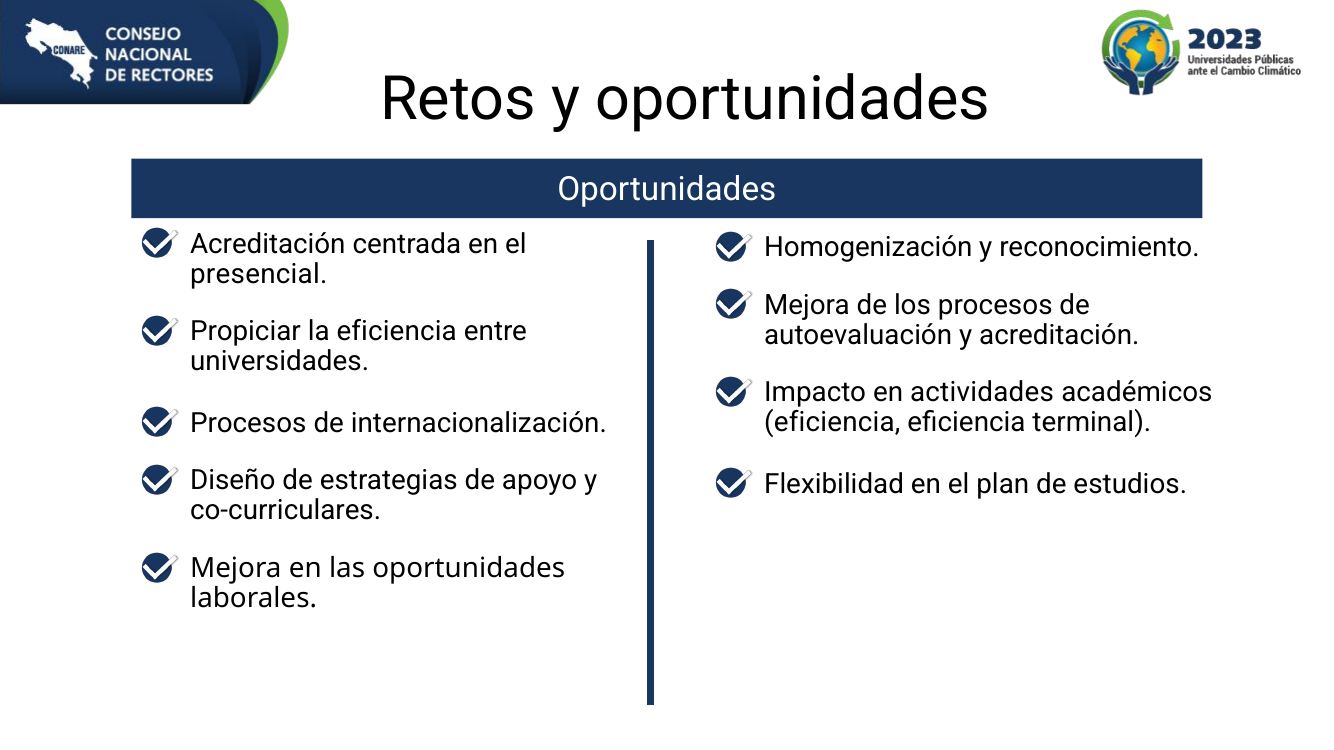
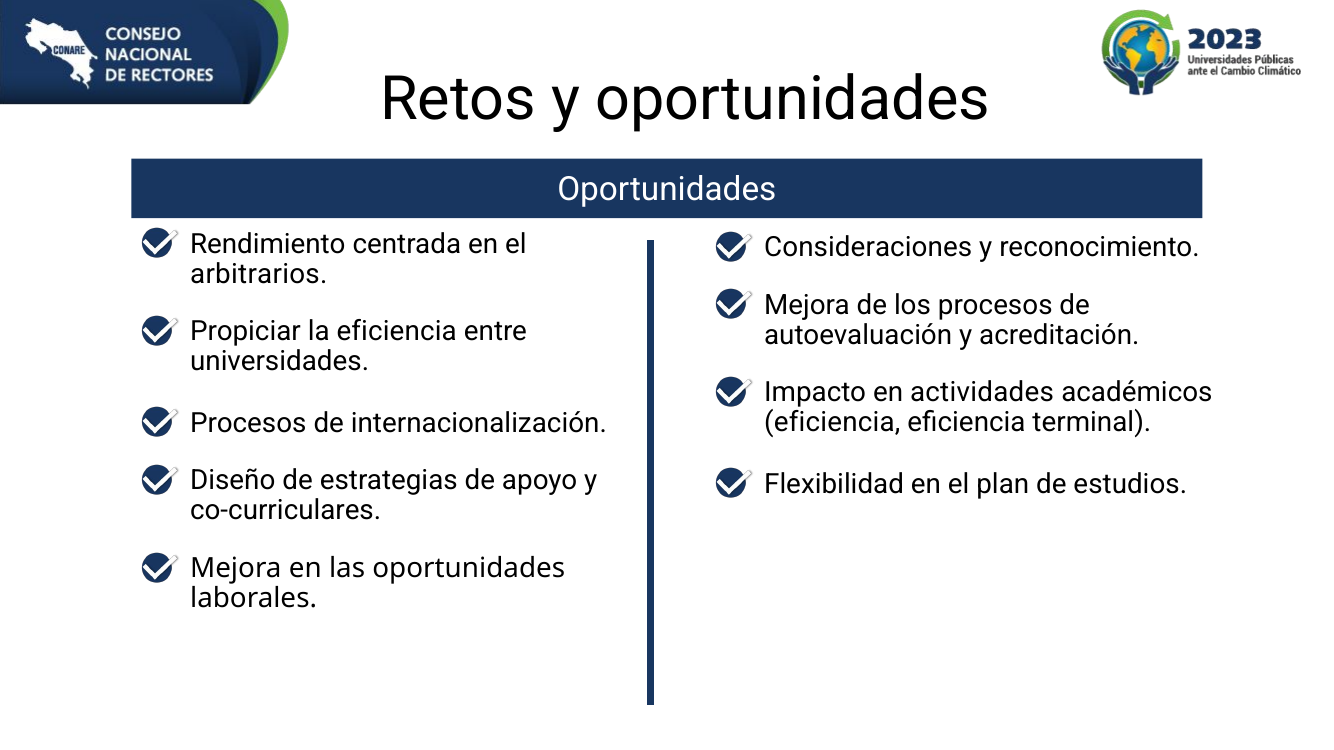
Acreditación at (268, 244): Acreditación -> Rendimiento
Homogenización: Homogenización -> Consideraciones
presencial: presencial -> arbitrarios
